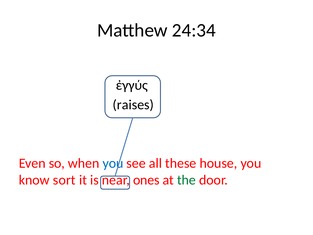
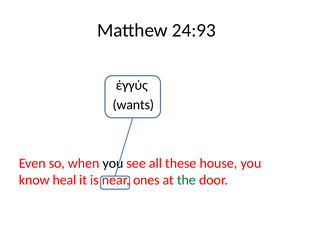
24:34: 24:34 -> 24:93
raises: raises -> wants
you at (113, 163) colour: blue -> black
sort: sort -> heal
